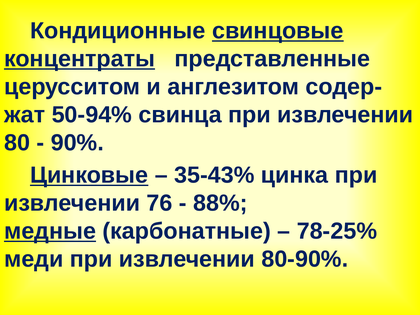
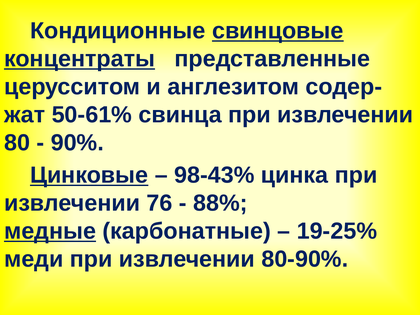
50-94%: 50-94% -> 50-61%
35-43%: 35-43% -> 98-43%
78-25%: 78-25% -> 19-25%
